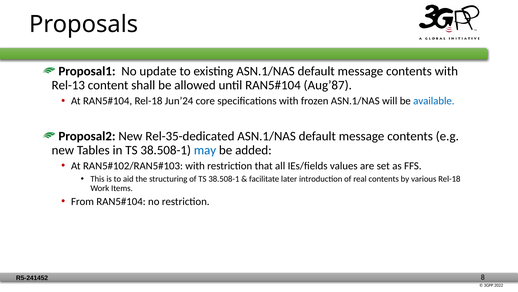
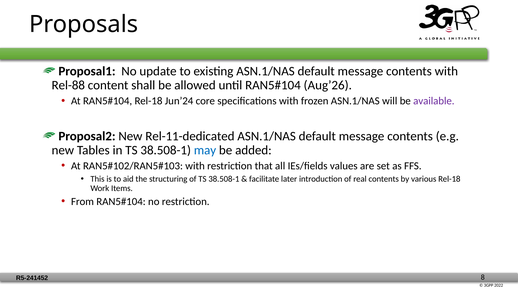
Rel-13: Rel-13 -> Rel-88
Aug’87: Aug’87 -> Aug’26
available colour: blue -> purple
Rel-35-dedicated: Rel-35-dedicated -> Rel-11-dedicated
